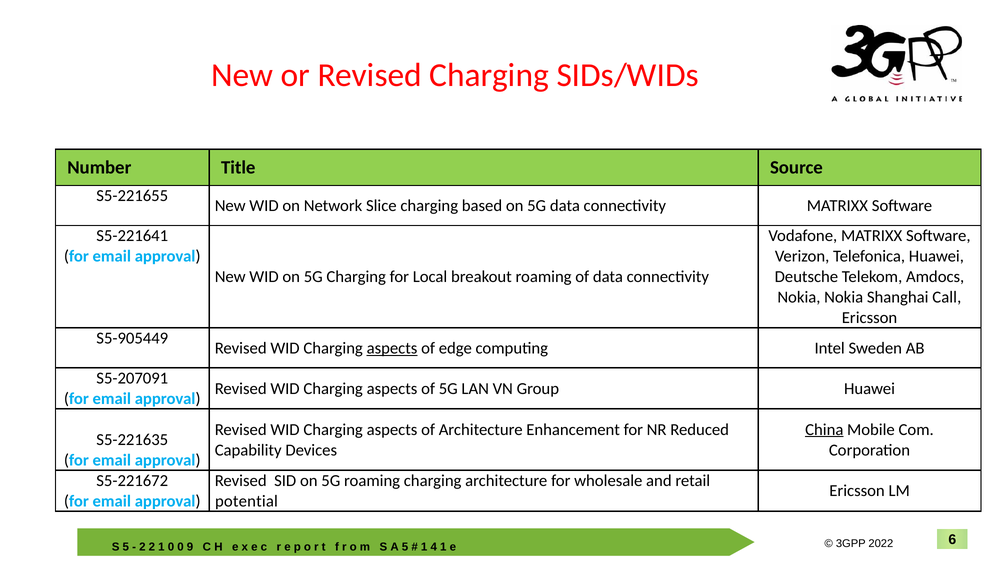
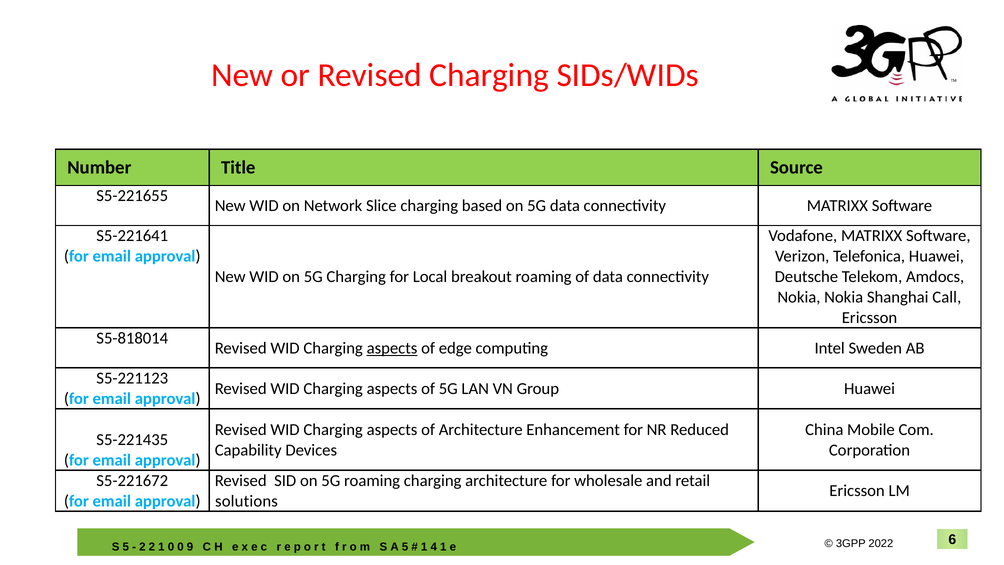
S5-905449: S5-905449 -> S5-818014
S5-207091: S5-207091 -> S5-221123
China underline: present -> none
S5-221635: S5-221635 -> S5-221435
potential: potential -> solutions
